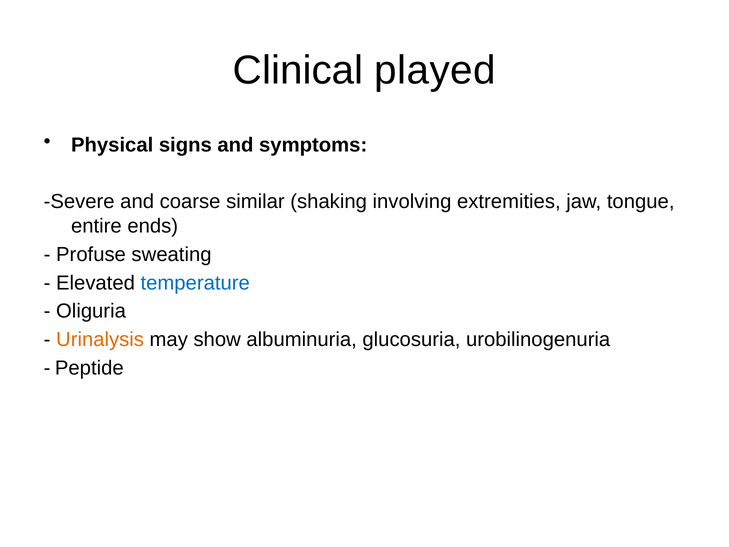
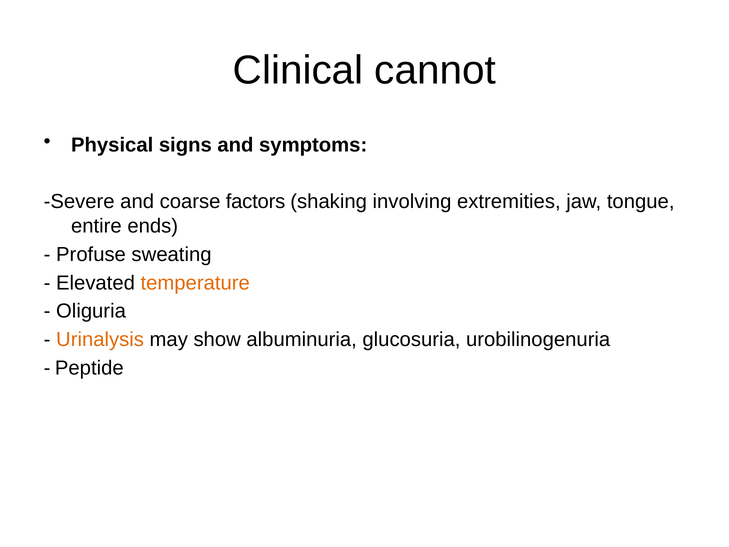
played: played -> cannot
similar: similar -> factors
temperature colour: blue -> orange
